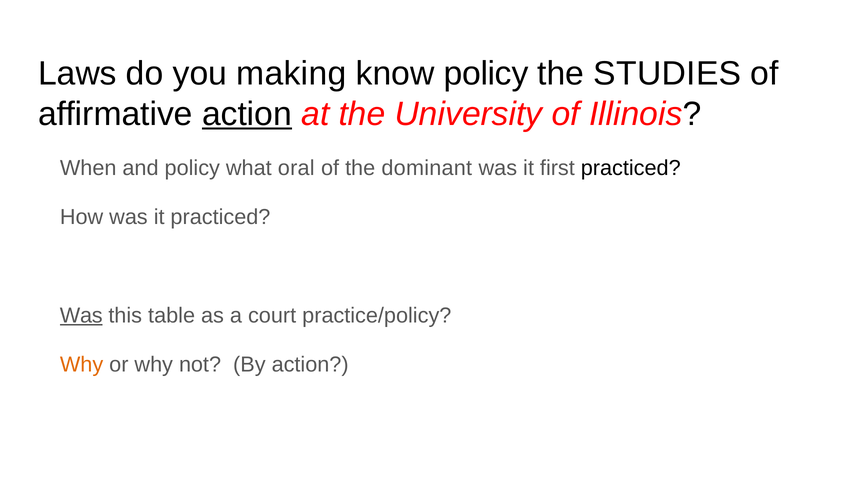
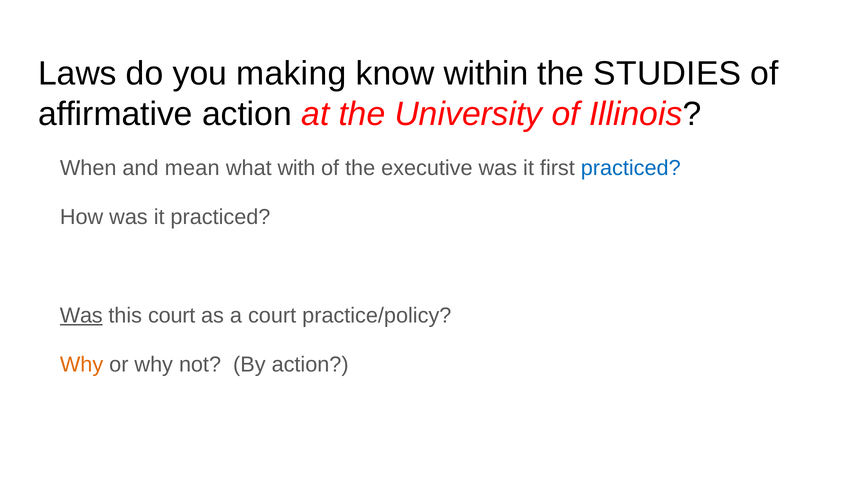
know policy: policy -> within
action at (247, 114) underline: present -> none
and policy: policy -> mean
oral: oral -> with
dominant: dominant -> executive
practiced at (631, 168) colour: black -> blue
this table: table -> court
